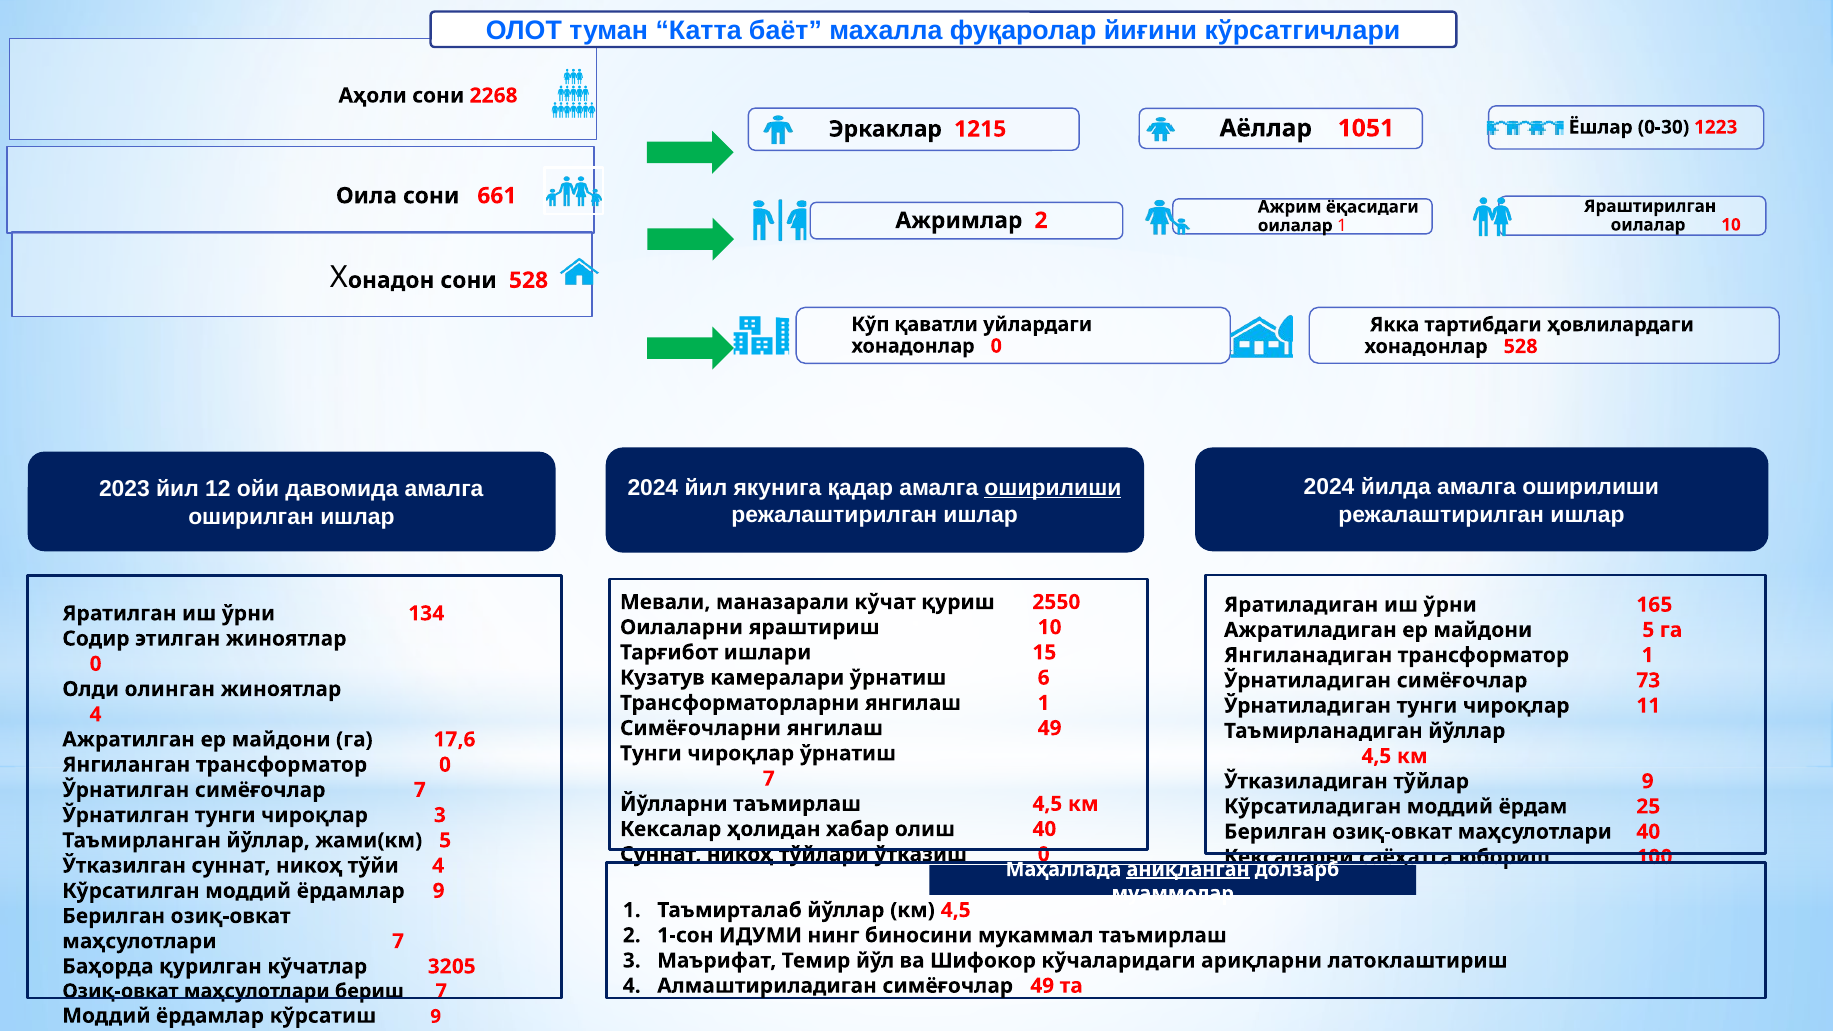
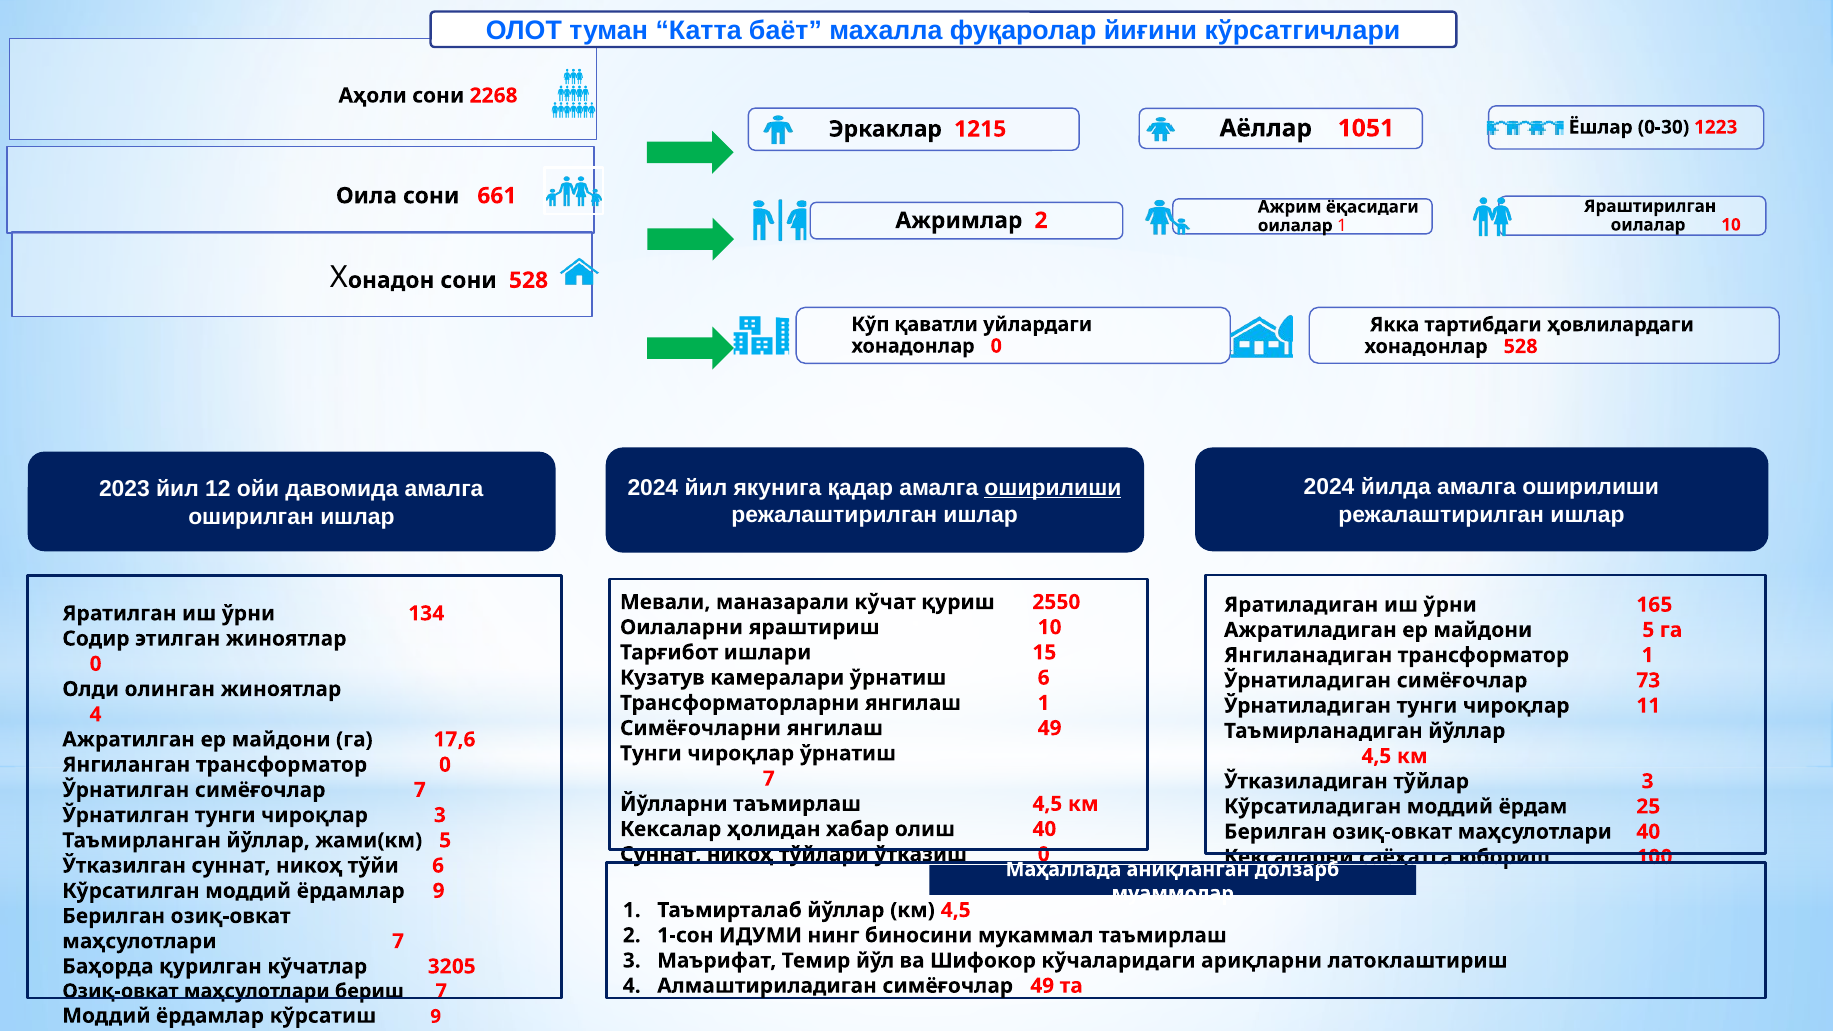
тўйлар 9: 9 -> 3
тўйи 4: 4 -> 6
аниқланган underline: present -> none
